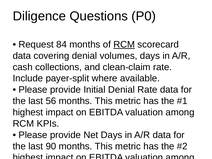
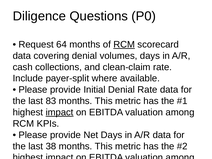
84: 84 -> 64
56: 56 -> 83
impact at (60, 112) underline: none -> present
90: 90 -> 38
